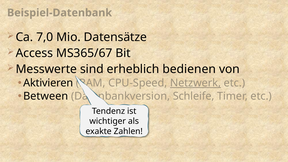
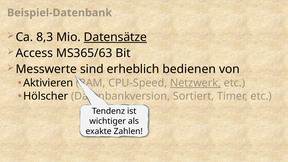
7,0: 7,0 -> 8,3
Datensätze underline: none -> present
MS365/67: MS365/67 -> MS365/63
Between: Between -> Hölscher
Schleife: Schleife -> Sortiert
